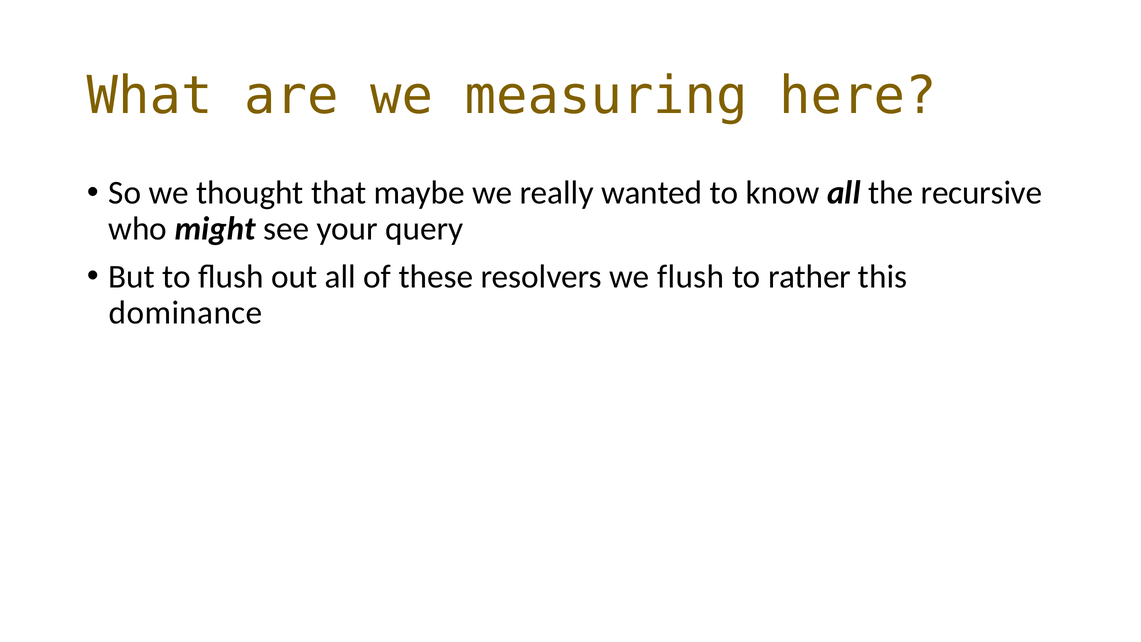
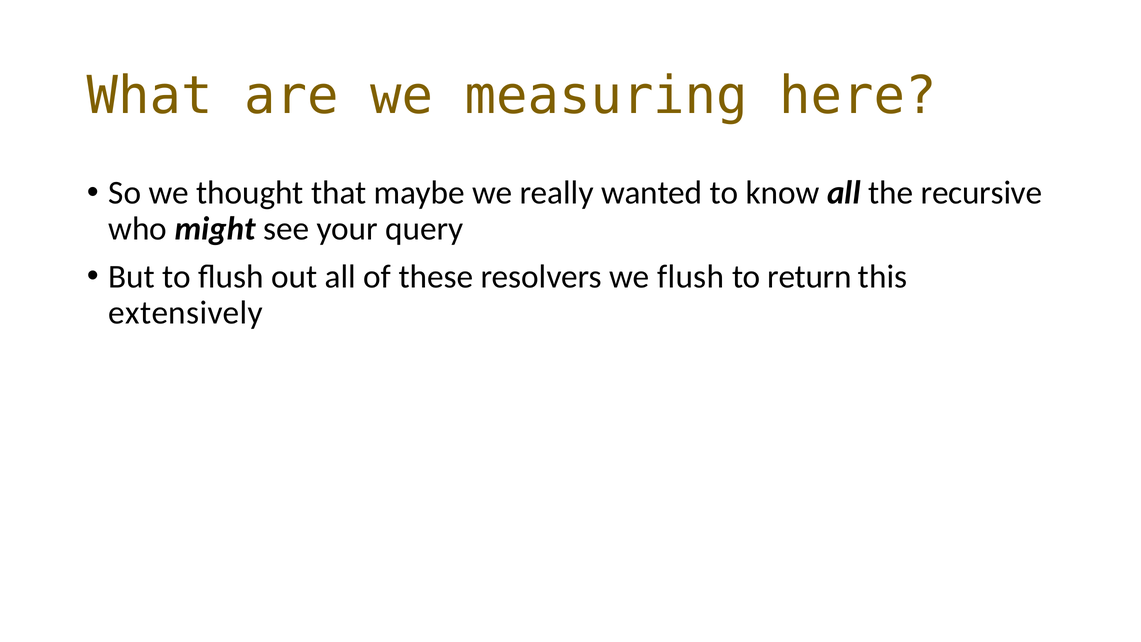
rather: rather -> return
dominance: dominance -> extensively
